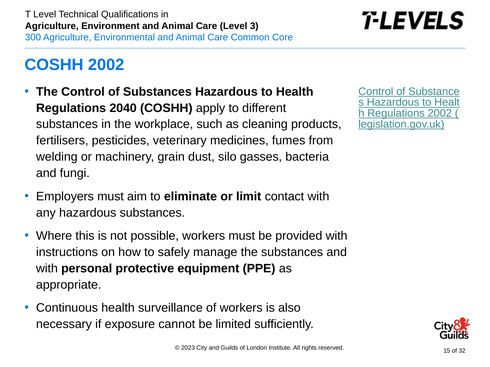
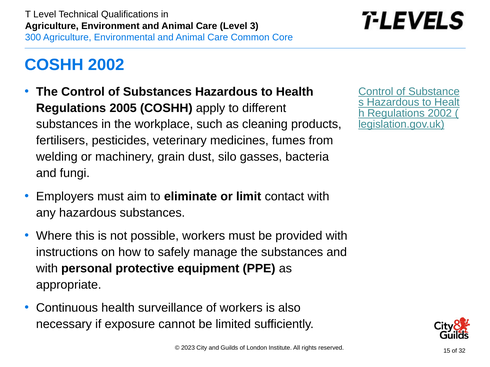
2040: 2040 -> 2005
